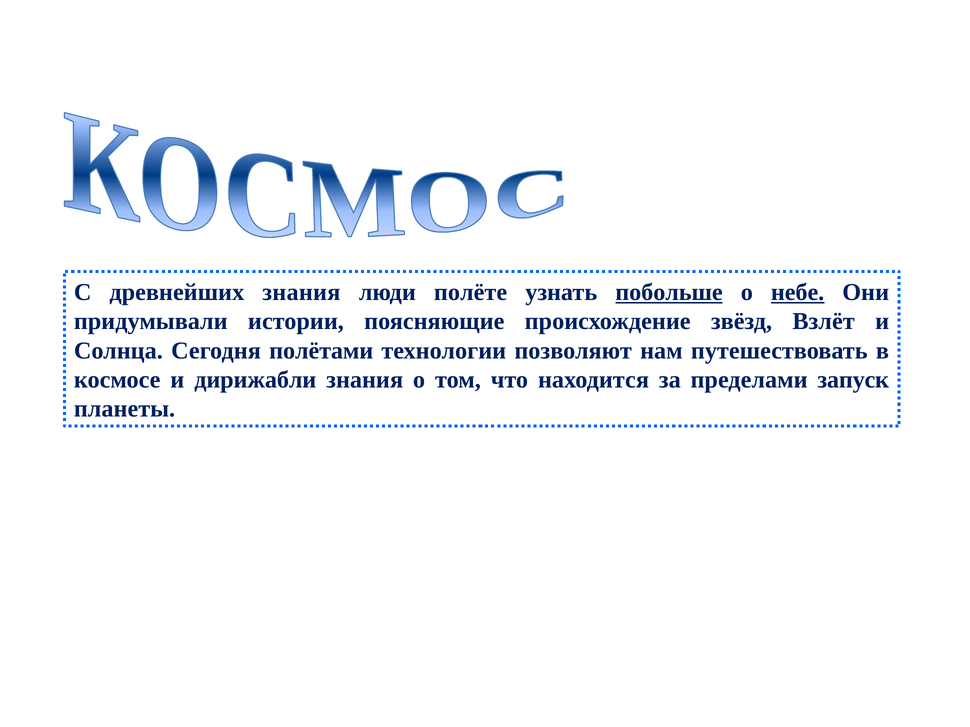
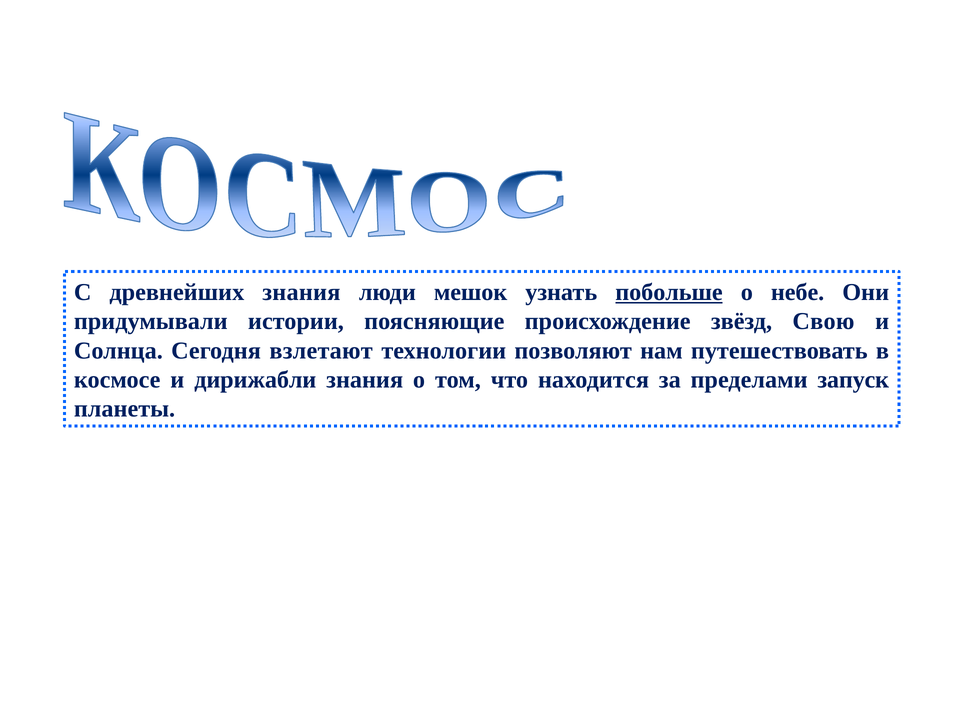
полёте: полёте -> мешок
небе underline: present -> none
Взлёт: Взлёт -> Свою
полётами: полётами -> взлетают
